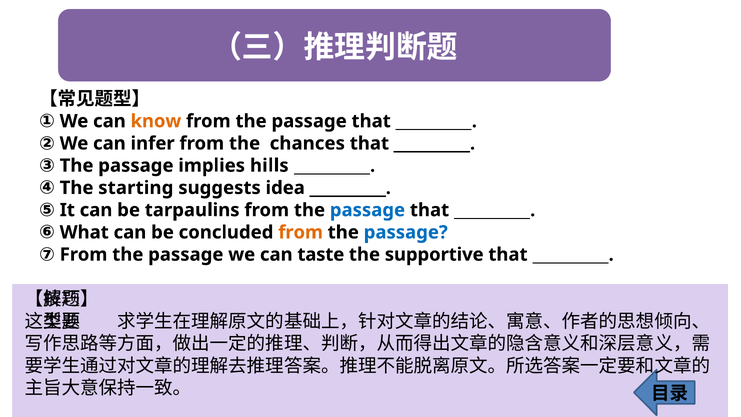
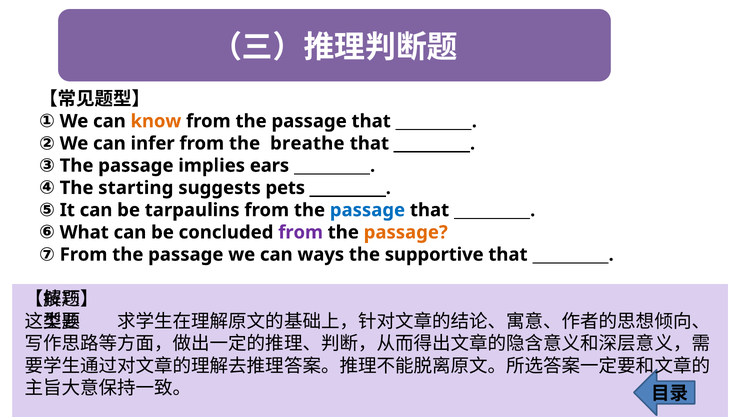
chances: chances -> breathe
hills: hills -> ears
idea: idea -> pets
from at (301, 232) colour: orange -> purple
passage at (406, 232) colour: blue -> orange
taste: taste -> ways
